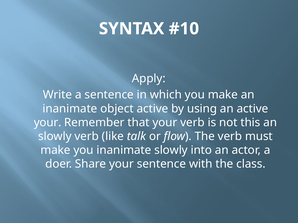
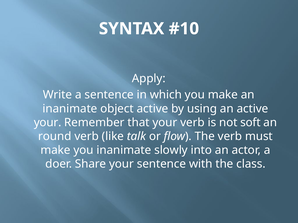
this: this -> soft
slowly at (55, 137): slowly -> round
